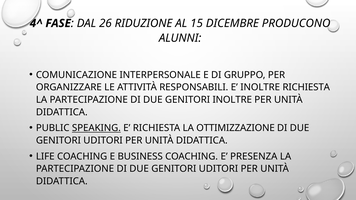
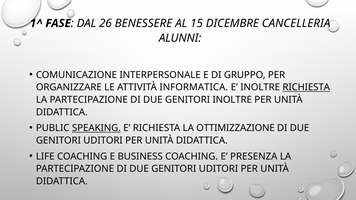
4^: 4^ -> 1^
RIDUZIONE: RIDUZIONE -> BENESSERE
PRODUCONO: PRODUCONO -> CANCELLERIA
RESPONSABILI: RESPONSABILI -> INFORMATICA
RICHIESTA at (306, 87) underline: none -> present
